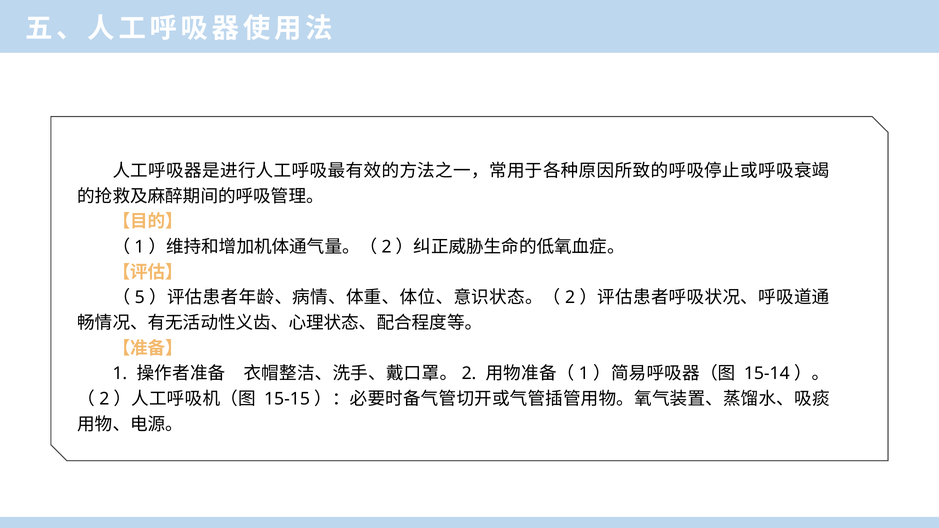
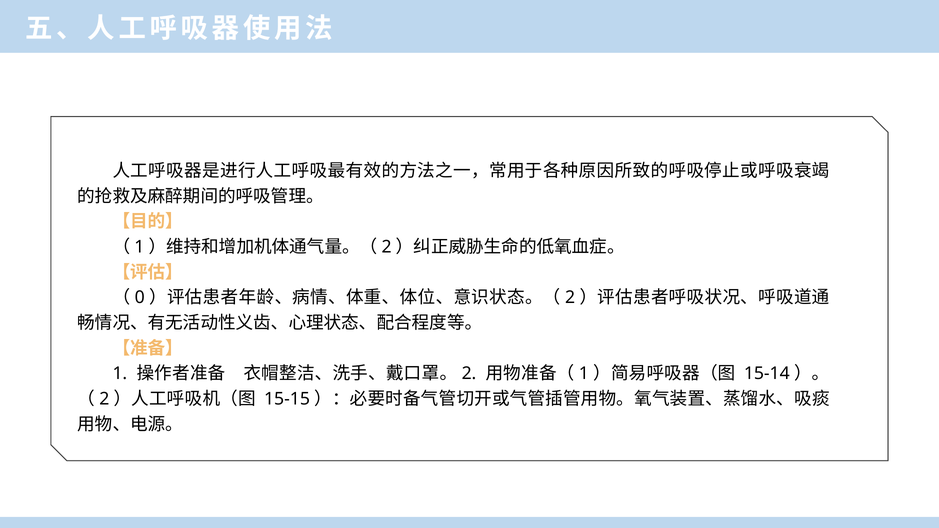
5: 5 -> 0
